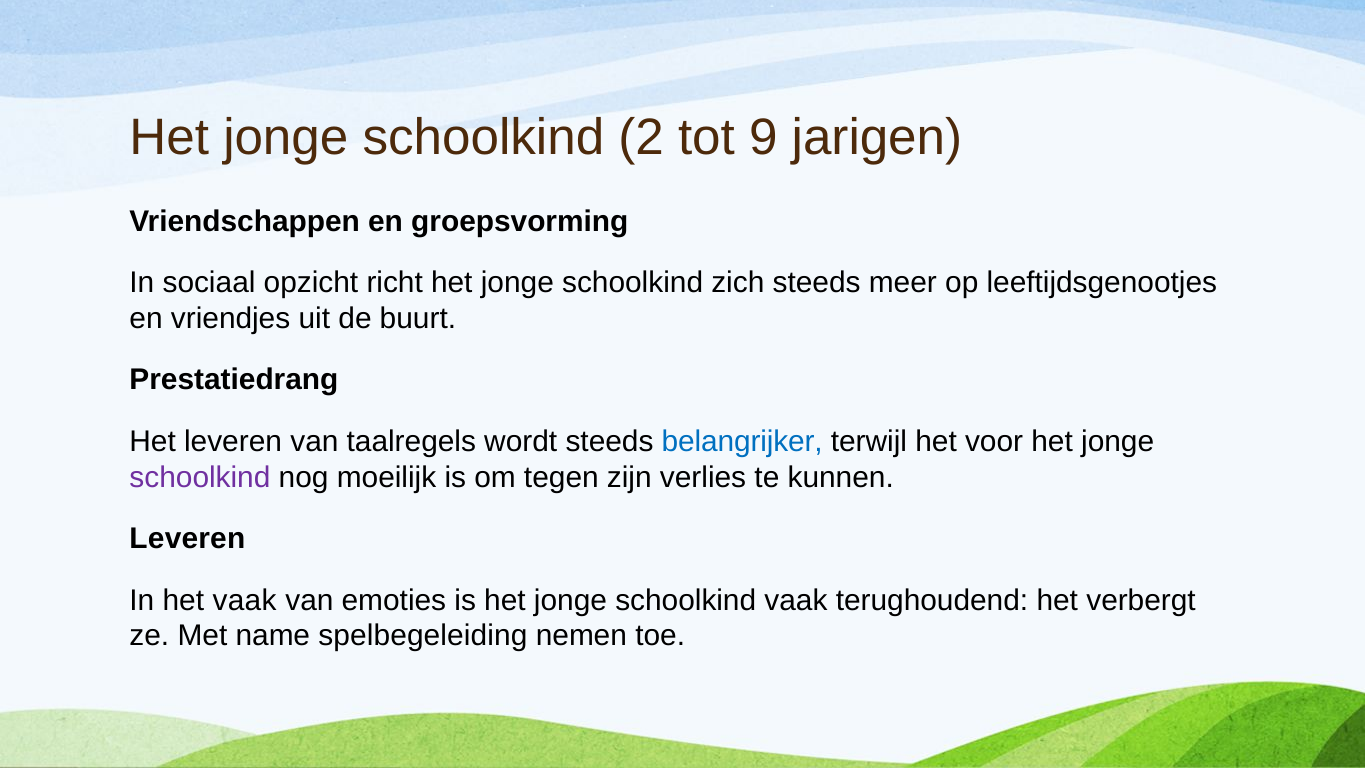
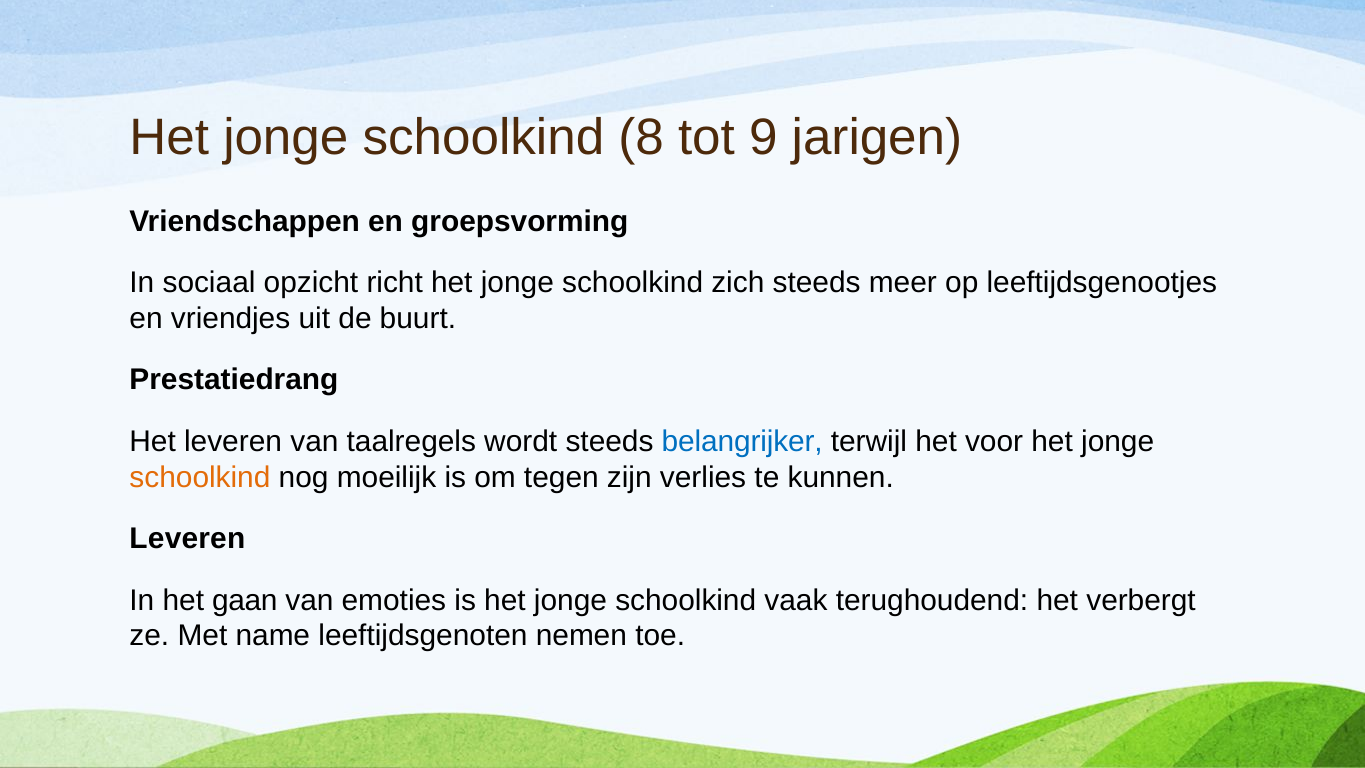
2: 2 -> 8
schoolkind at (200, 477) colour: purple -> orange
het vaak: vaak -> gaan
spelbegeleiding: spelbegeleiding -> leeftijdsgenoten
